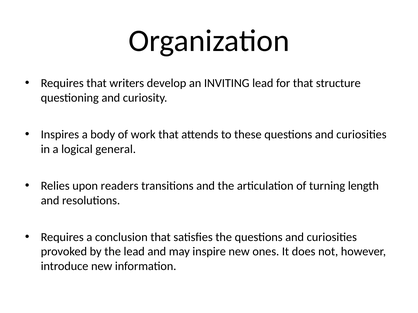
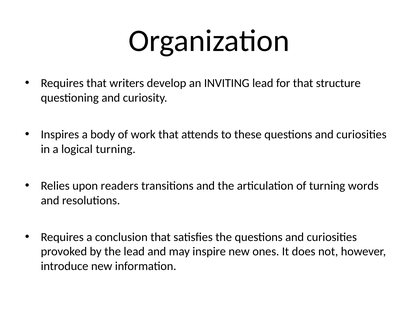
logical general: general -> turning
length: length -> words
